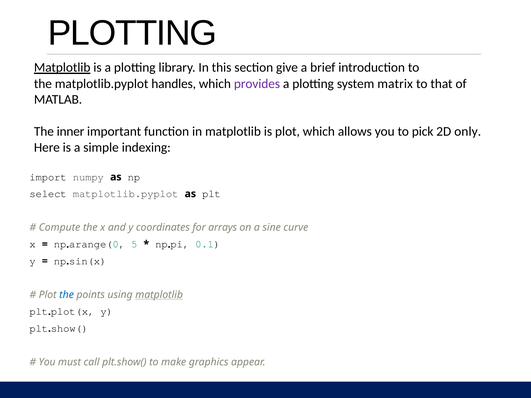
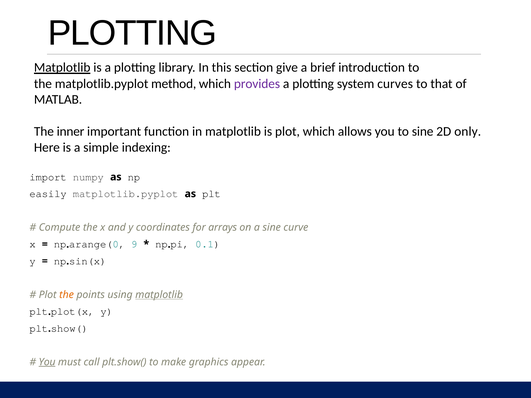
handles: handles -> method
matrix: matrix -> curves
to pick: pick -> sine
select: select -> easily
5: 5 -> 9
the at (67, 295) colour: blue -> orange
You at (47, 362) underline: none -> present
